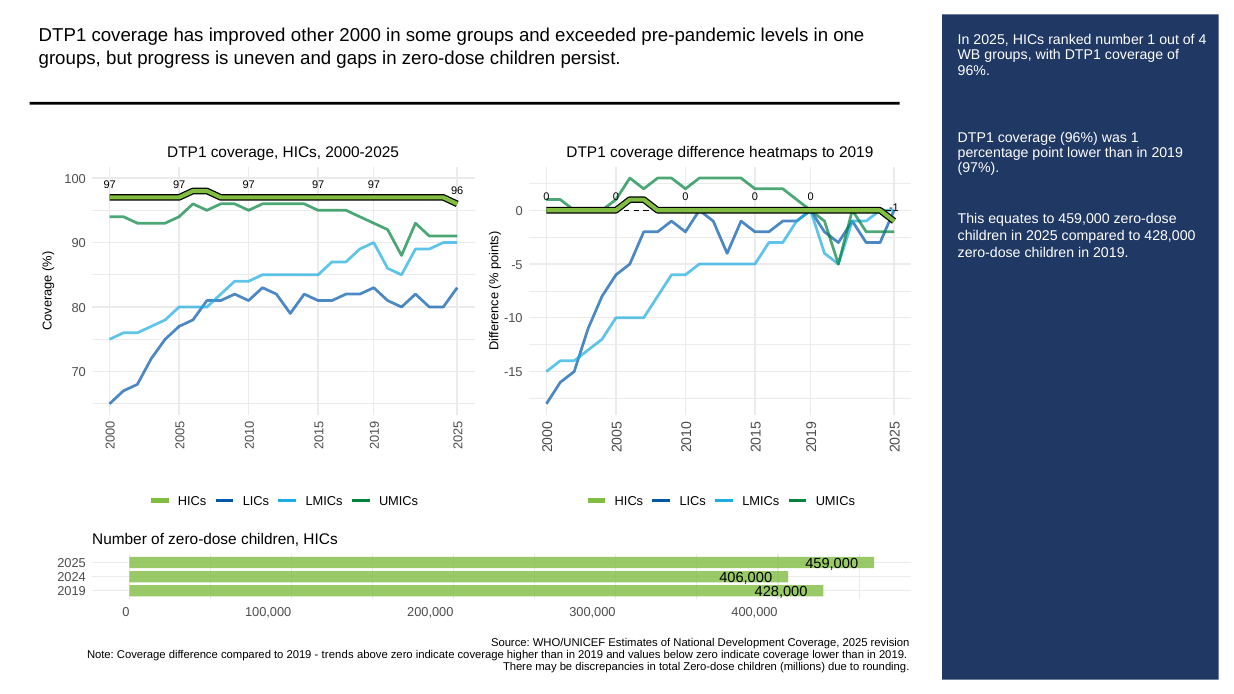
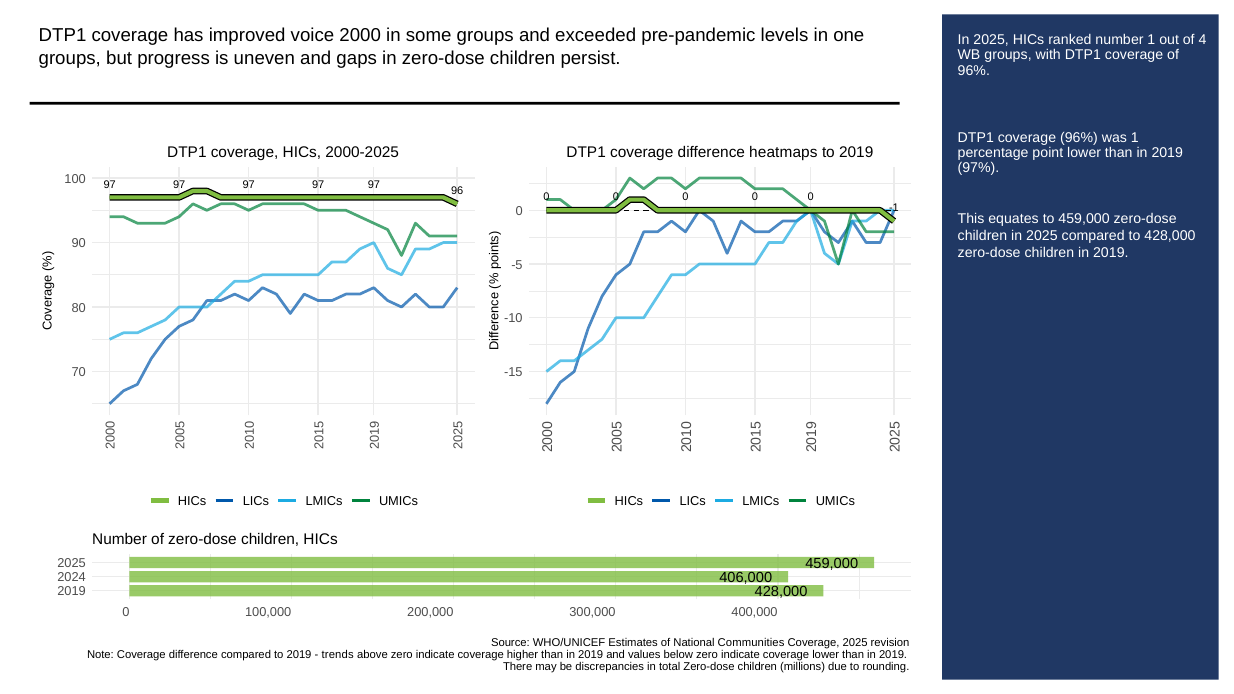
other: other -> voice
Development: Development -> Communities
